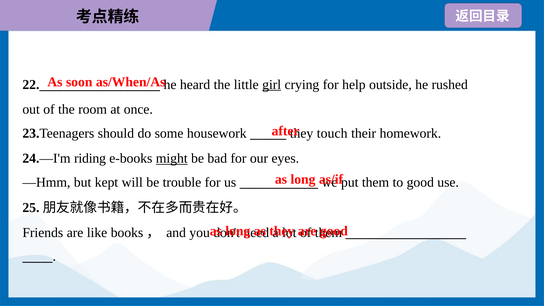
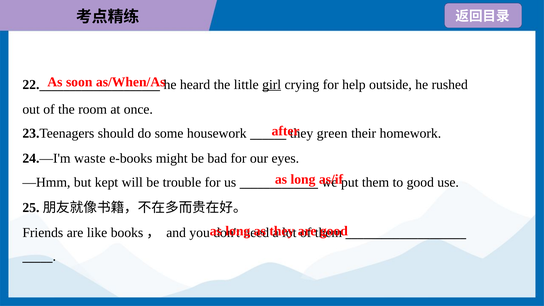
touch: touch -> green
riding: riding -> waste
might underline: present -> none
